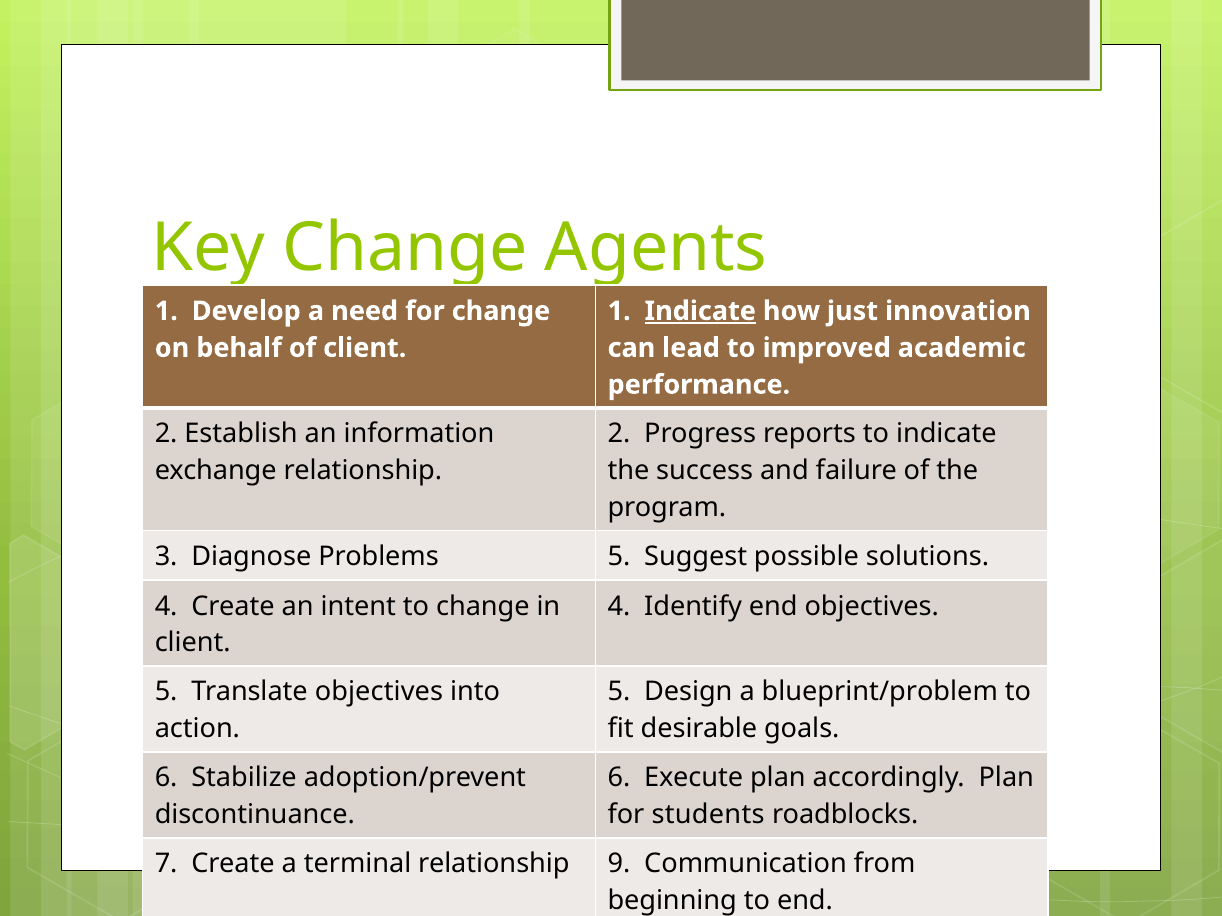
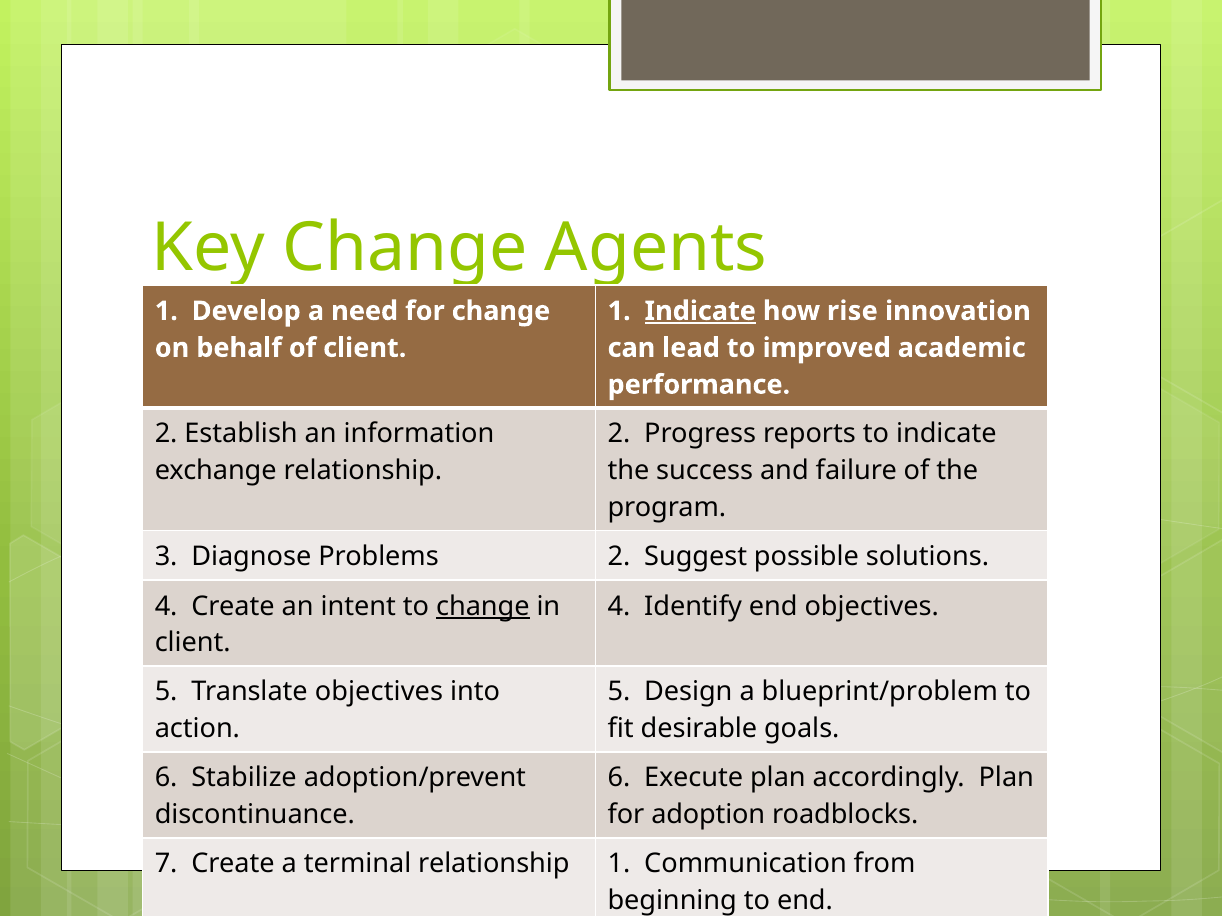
just: just -> rise
Problems 5: 5 -> 2
change at (483, 606) underline: none -> present
students: students -> adoption
relationship 9: 9 -> 1
